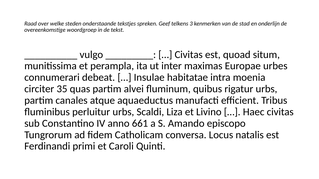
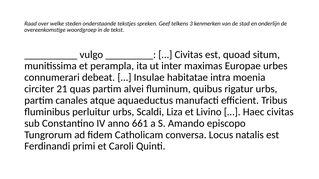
35: 35 -> 21
